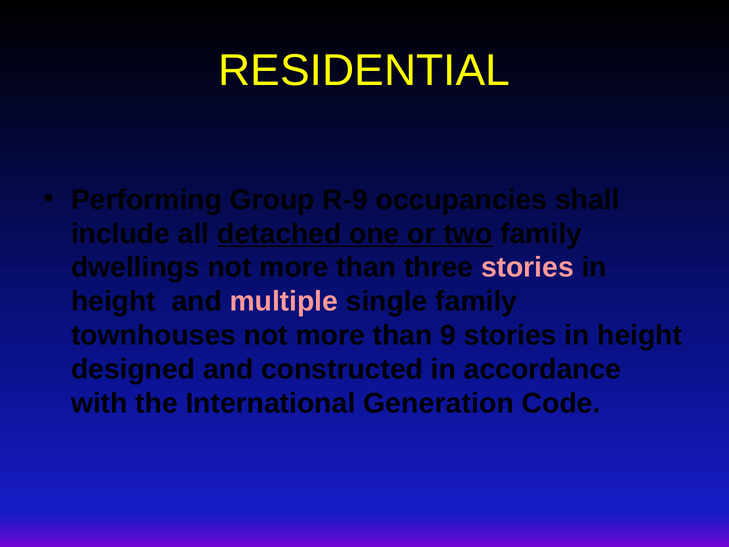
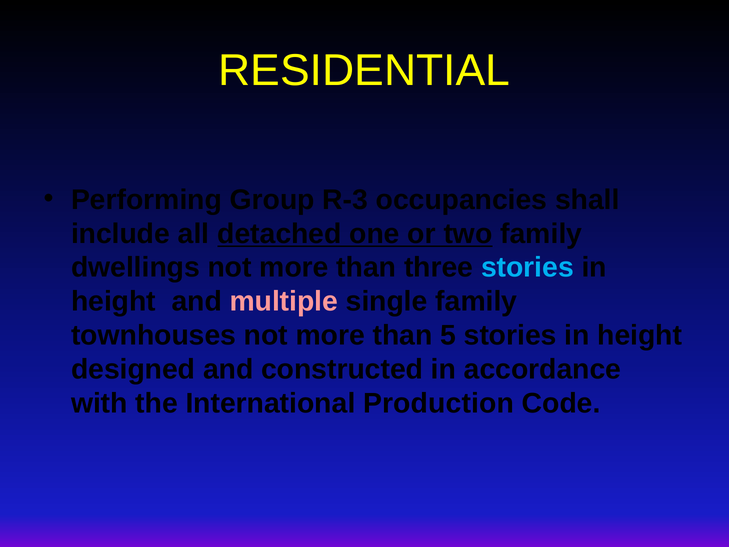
R-9: R-9 -> R-3
stories at (527, 267) colour: pink -> light blue
9: 9 -> 5
Generation: Generation -> Production
